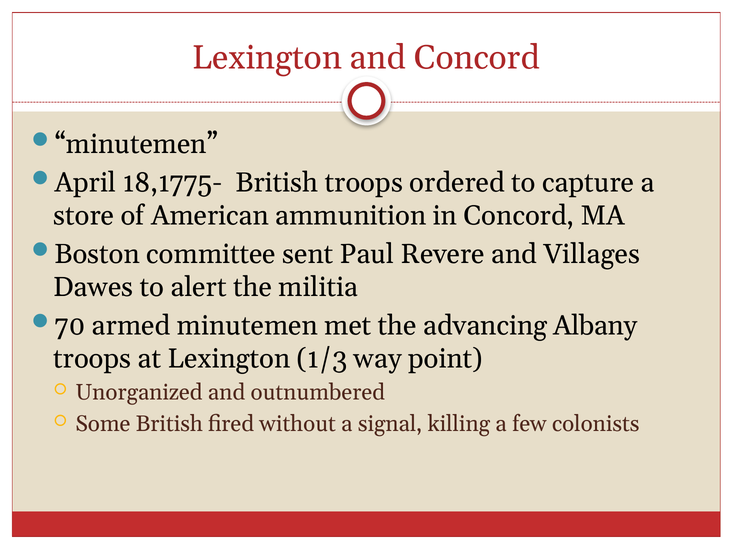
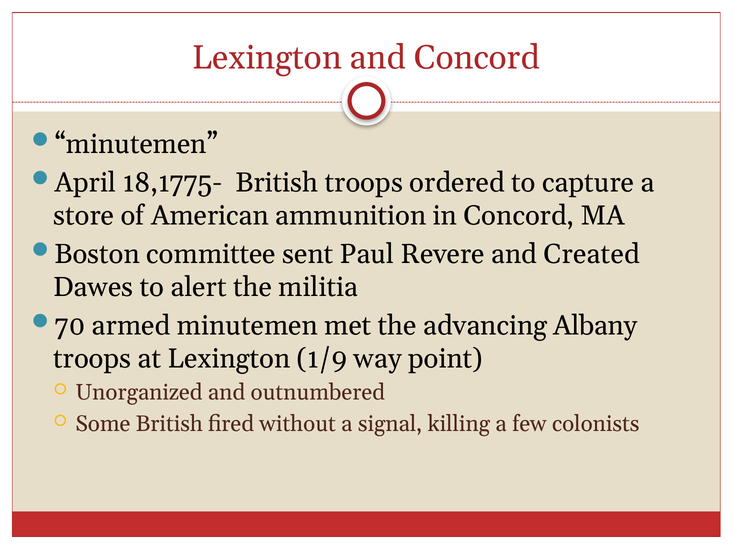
Villages: Villages -> Created
1/3: 1/3 -> 1/9
